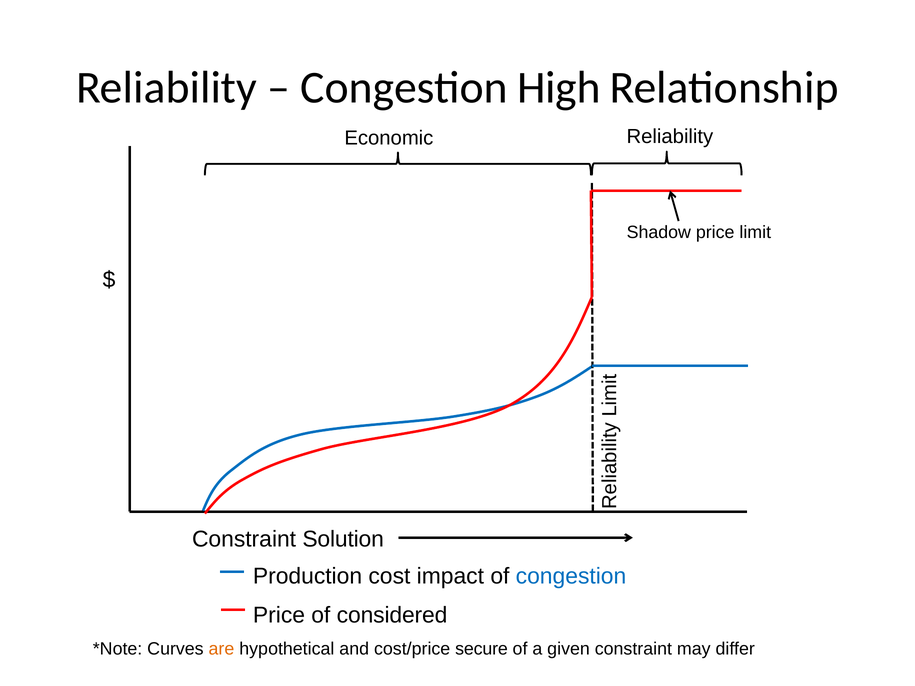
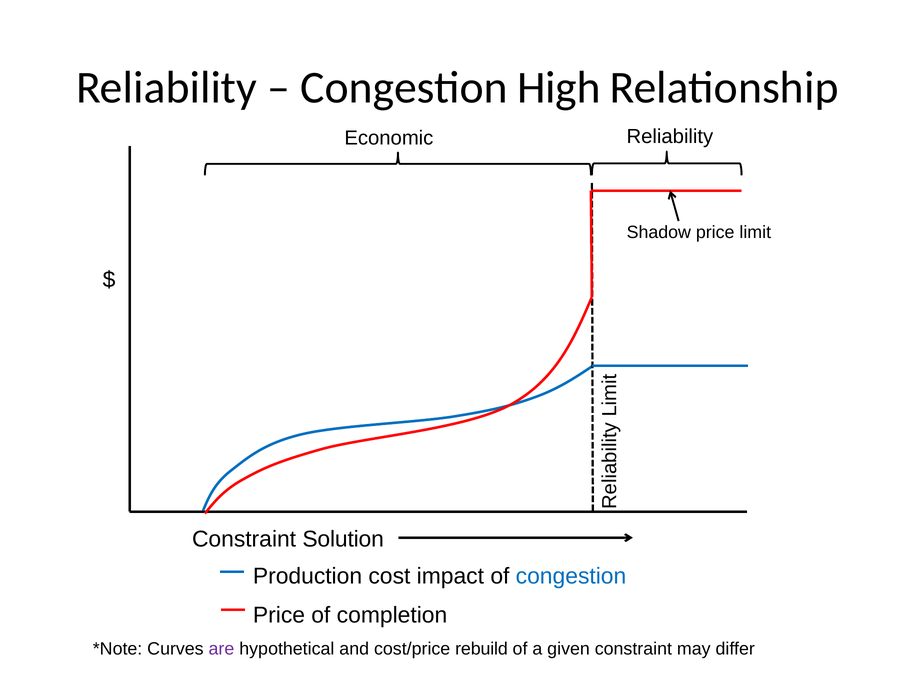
considered: considered -> completion
are colour: orange -> purple
secure: secure -> rebuild
